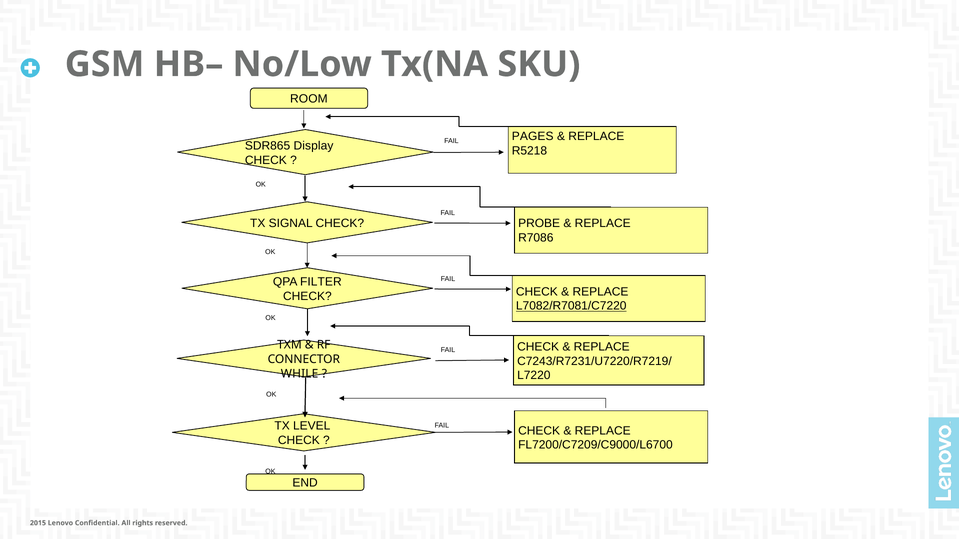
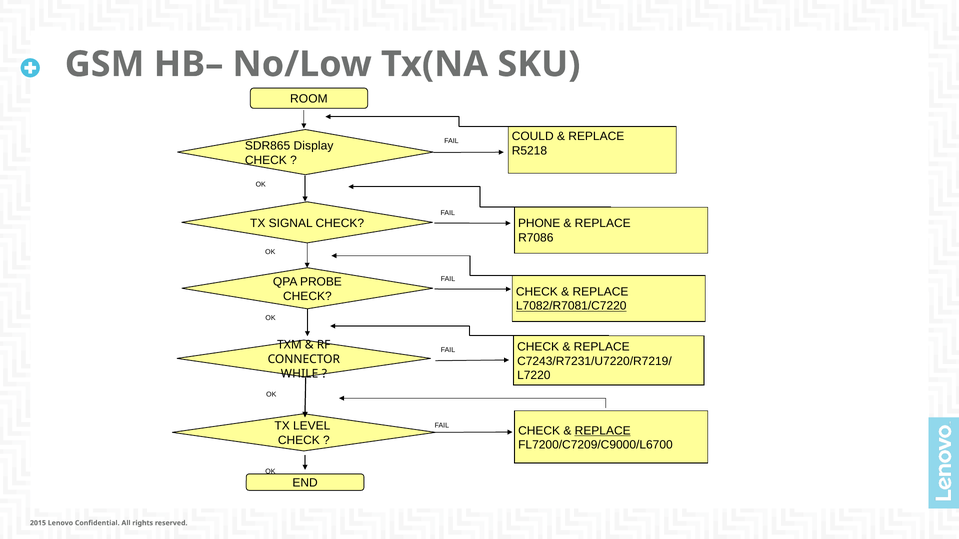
PAGES: PAGES -> COULD
PROBE: PROBE -> PHONE
FILTER: FILTER -> PROBE
REPLACE at (603, 431) underline: none -> present
